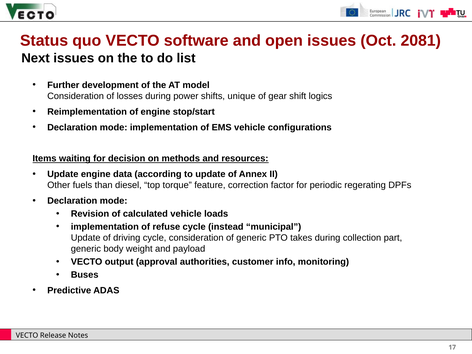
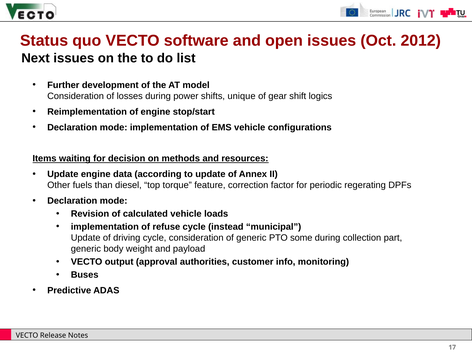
2081: 2081 -> 2012
takes: takes -> some
